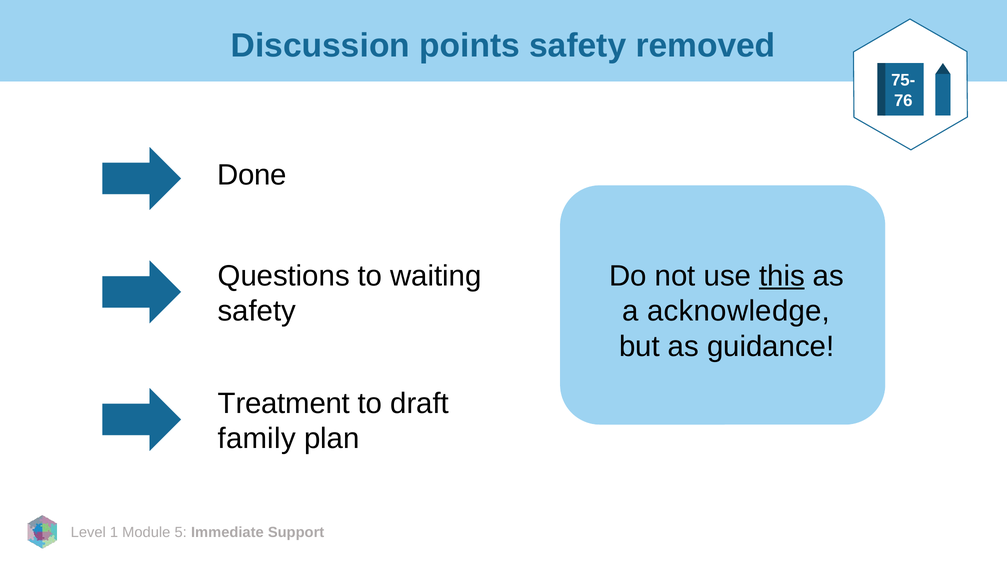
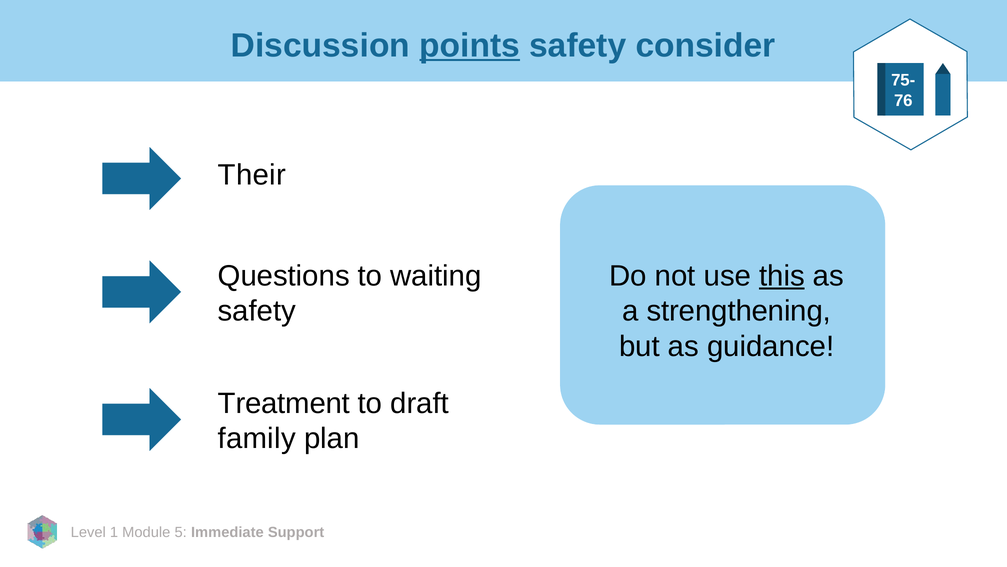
points underline: none -> present
removed: removed -> consider
Done: Done -> Their
acknowledge: acknowledge -> strengthening
